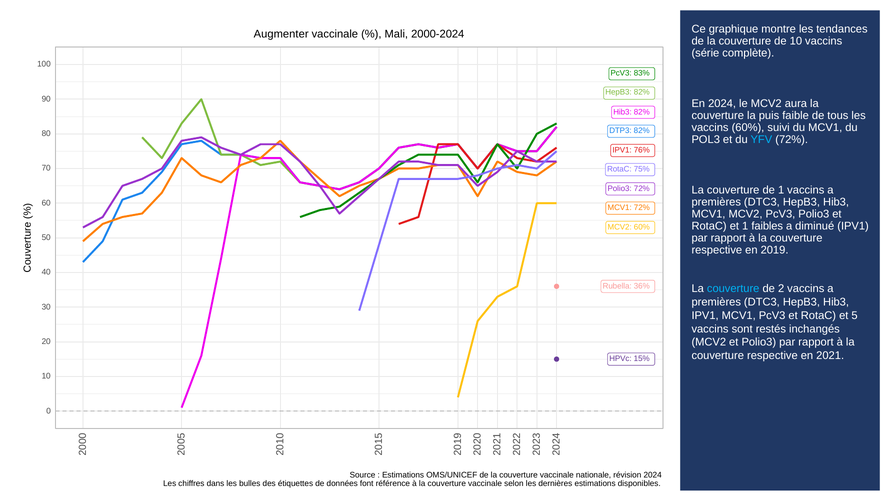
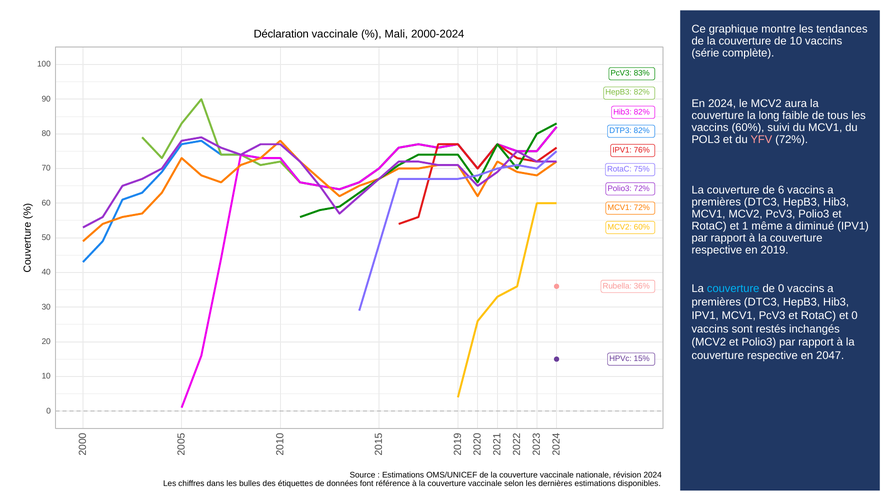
Augmenter: Augmenter -> Déclaration
puis: puis -> long
YFV colour: light blue -> pink
de 1: 1 -> 6
faibles: faibles -> même
de 2: 2 -> 0
et 5: 5 -> 0
2021: 2021 -> 2047
